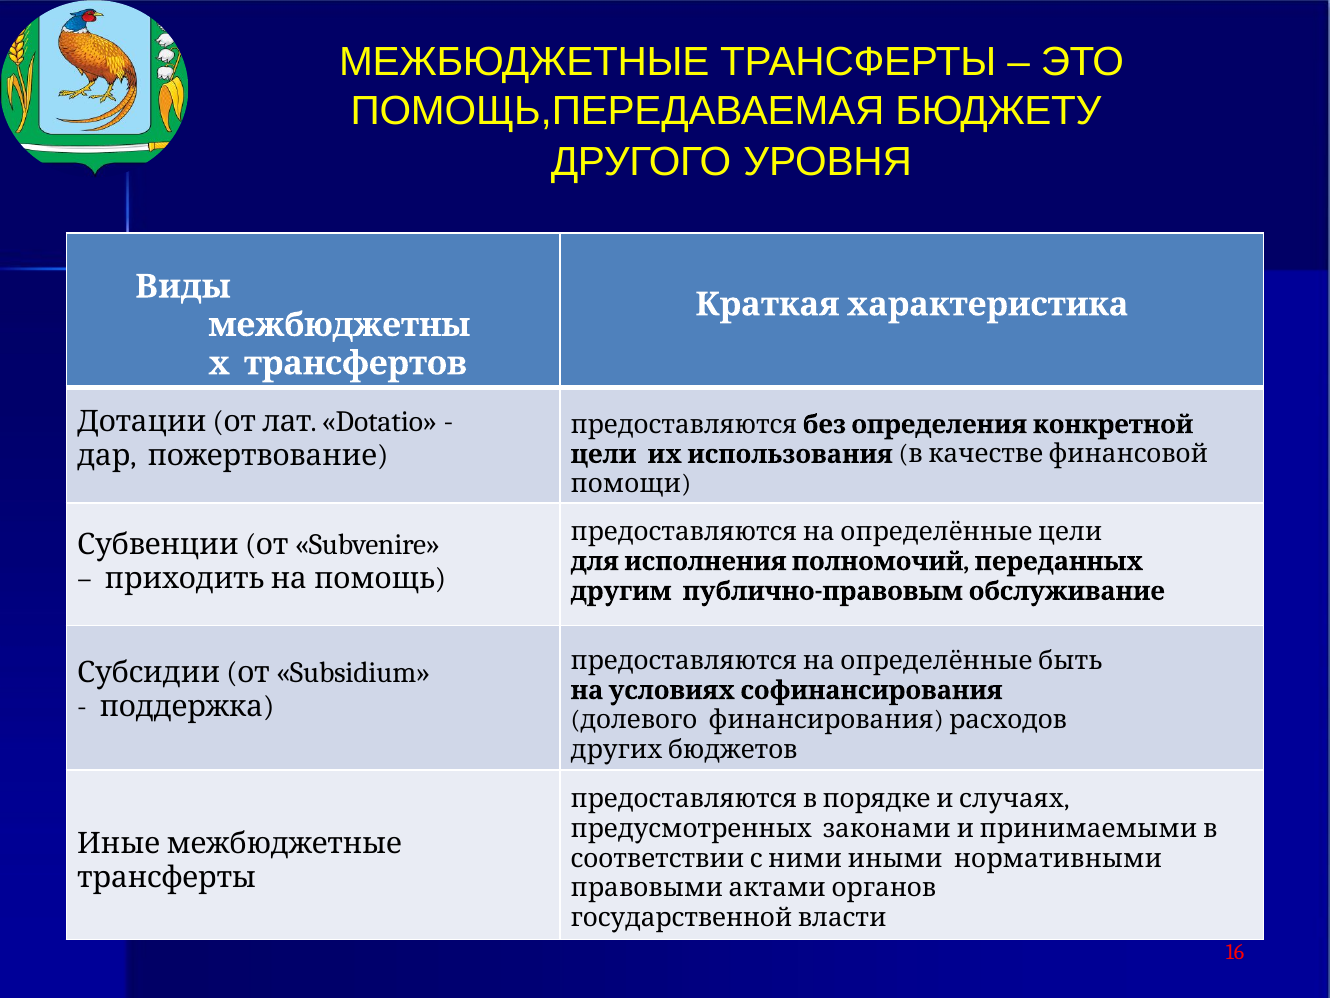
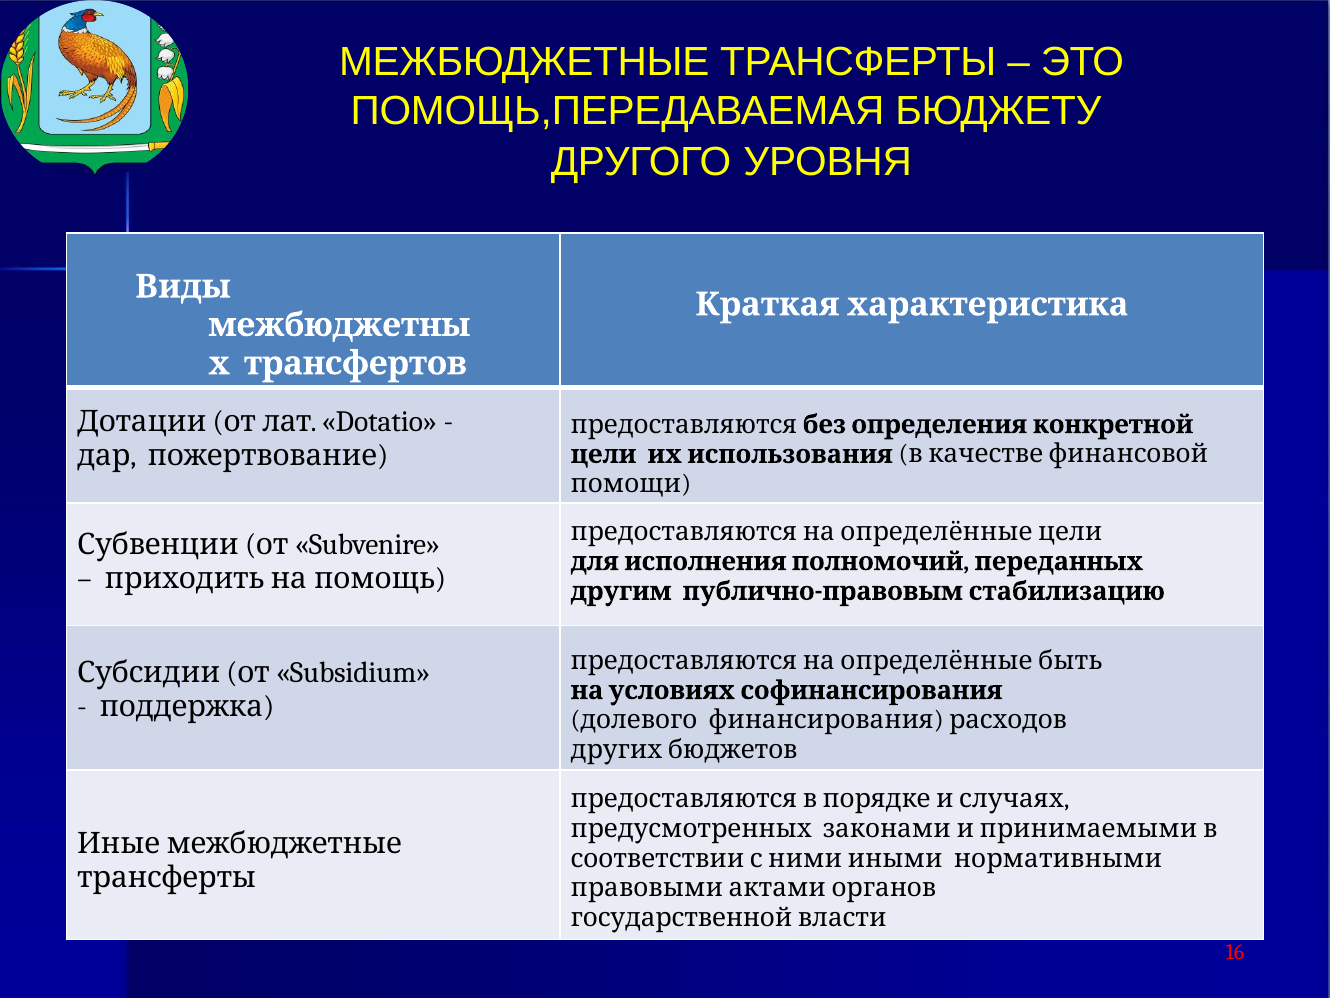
обслуживание: обслуживание -> стабилизацию
